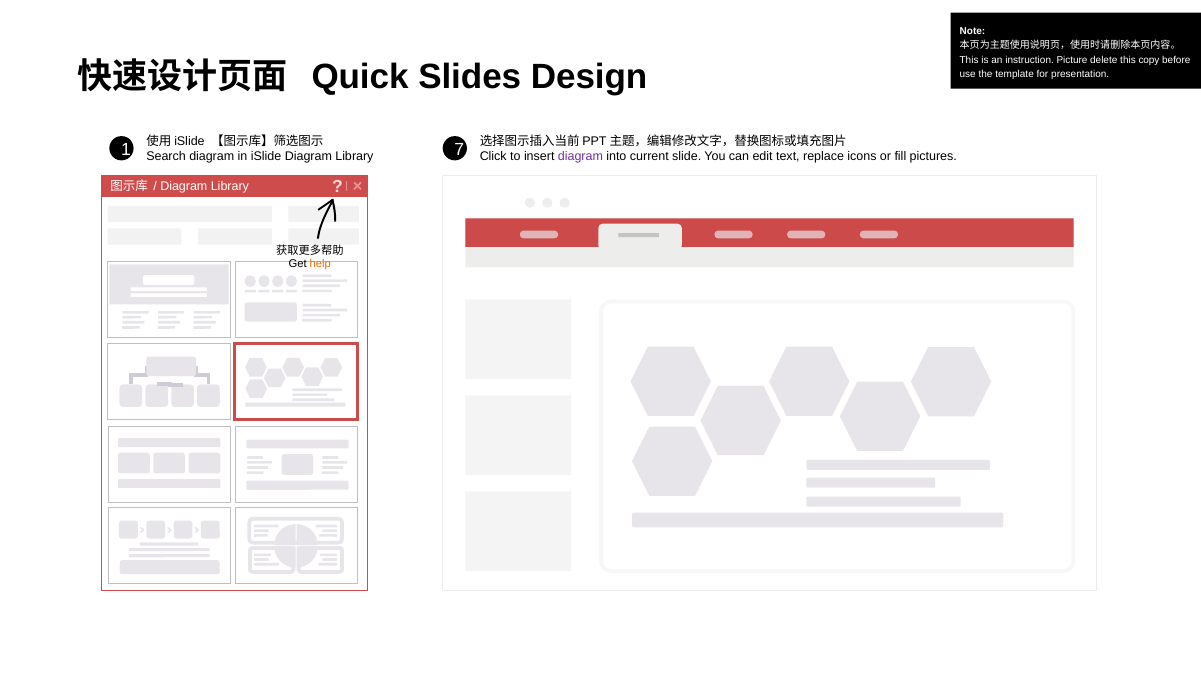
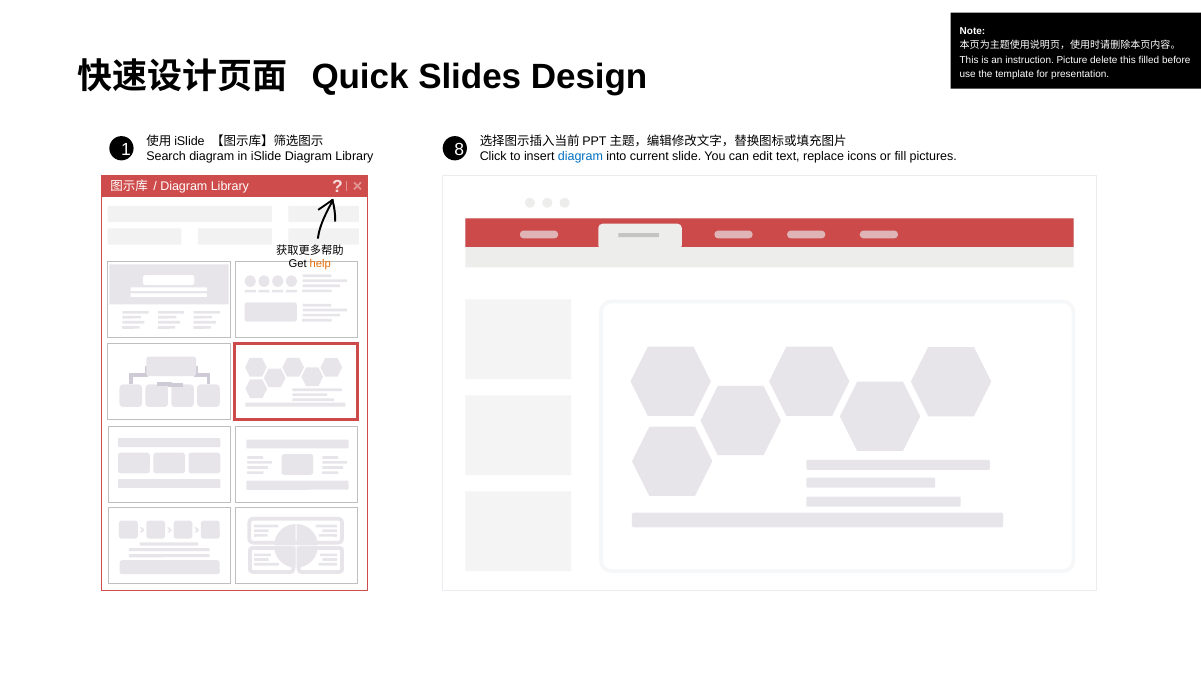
copy: copy -> filled
7: 7 -> 8
diagram at (580, 157) colour: purple -> blue
